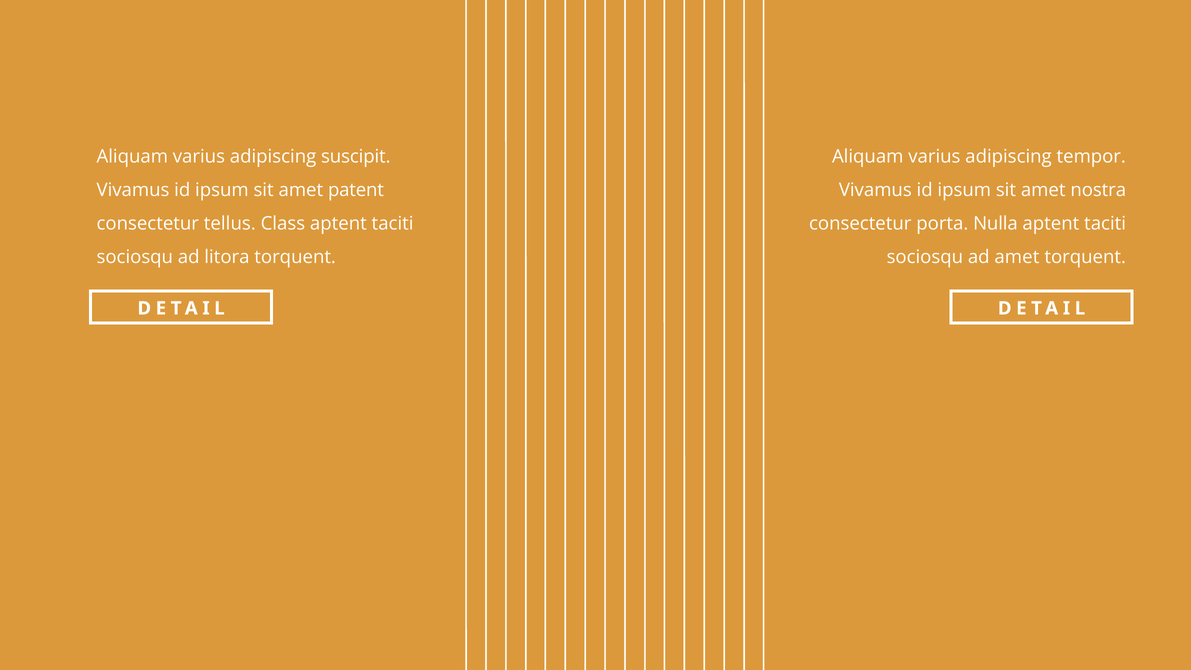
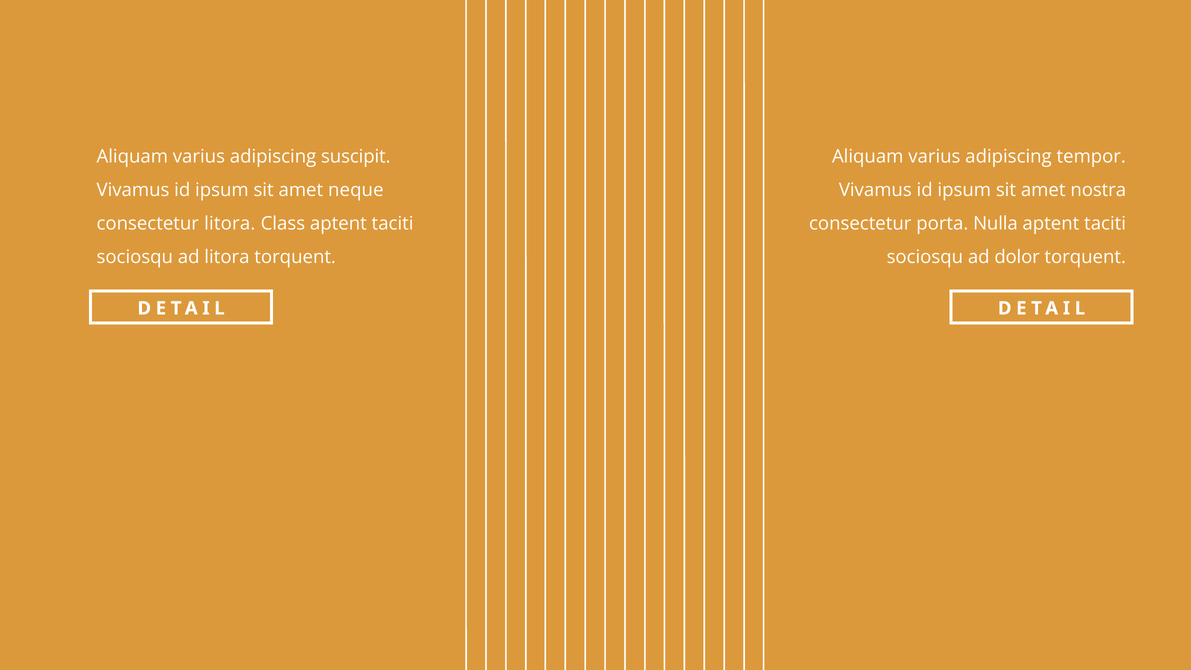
patent: patent -> neque
consectetur tellus: tellus -> litora
ad amet: amet -> dolor
